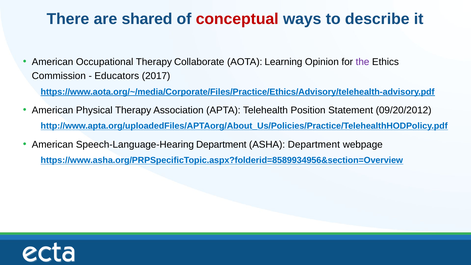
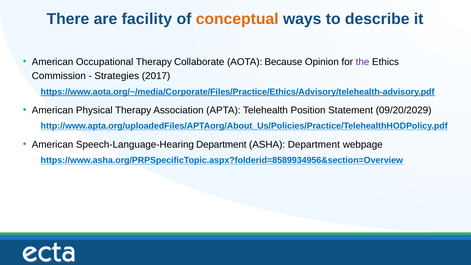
shared: shared -> facility
conceptual colour: red -> orange
Learning: Learning -> Because
Educators: Educators -> Strategies
09/20/2012: 09/20/2012 -> 09/20/2029
